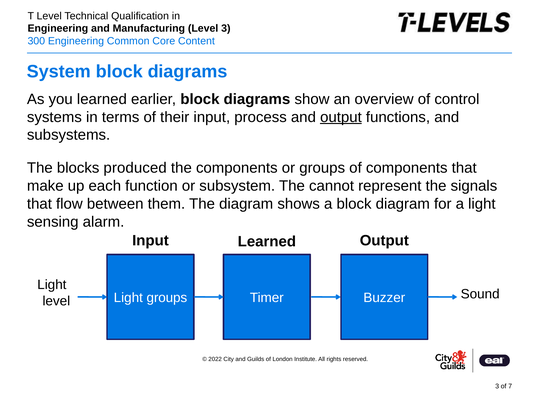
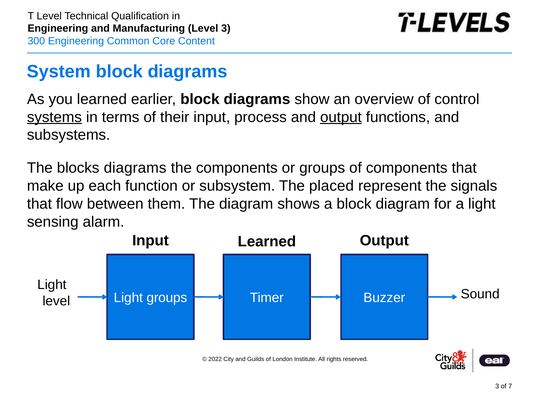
systems underline: none -> present
blocks produced: produced -> diagrams
cannot: cannot -> placed
